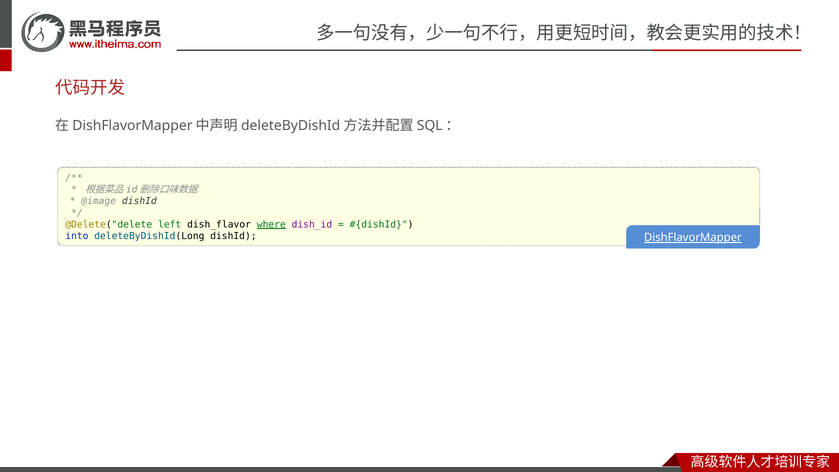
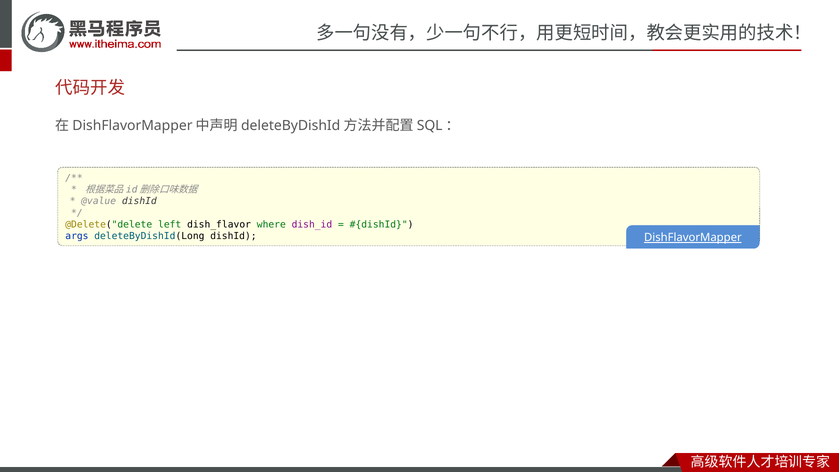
@image: @image -> @value
where underline: present -> none
into: into -> args
